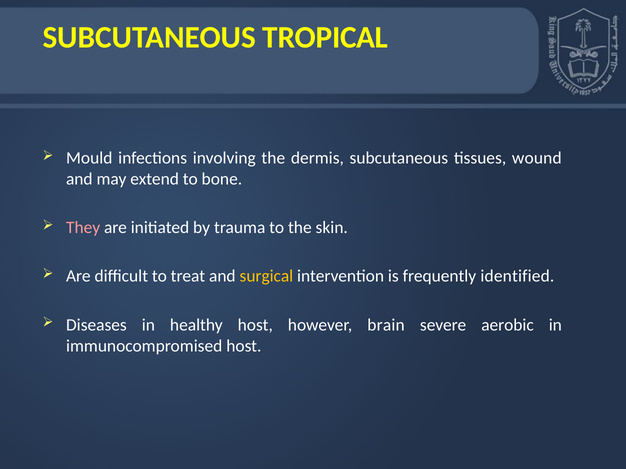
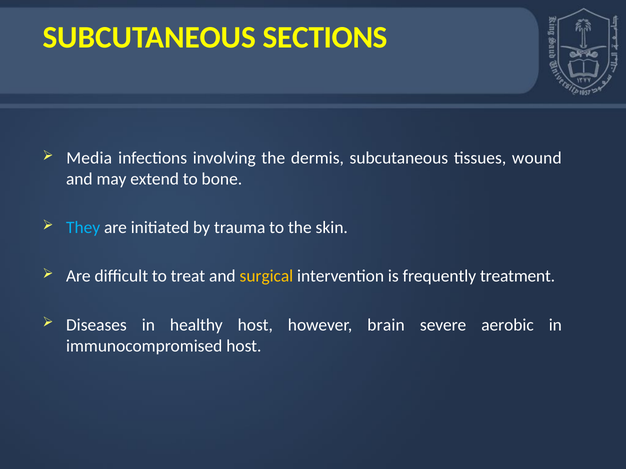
TROPICAL: TROPICAL -> SECTIONS
Mould: Mould -> Media
They colour: pink -> light blue
identified: identified -> treatment
